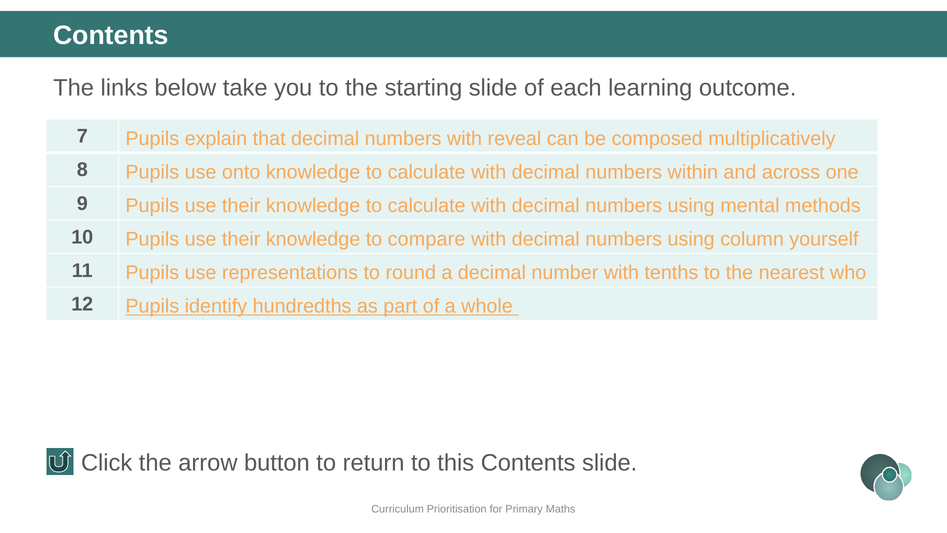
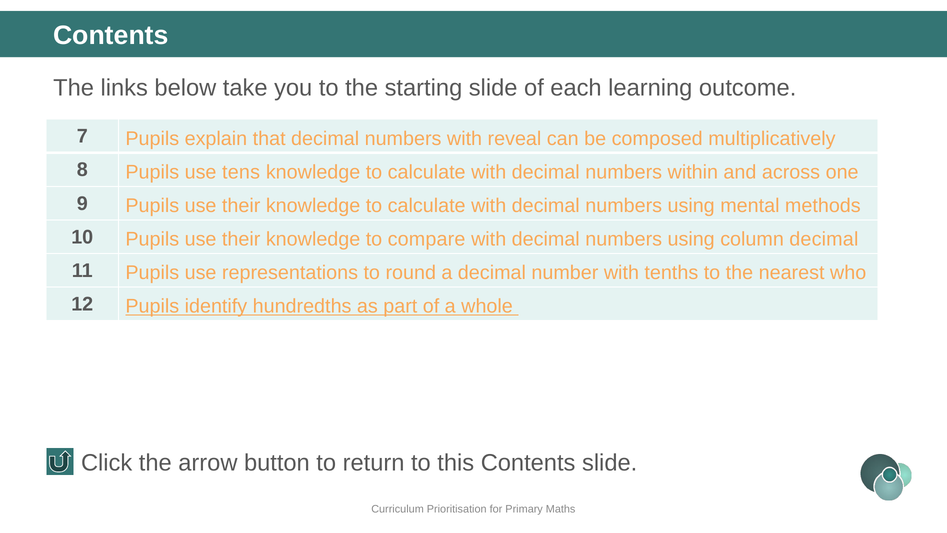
onto: onto -> tens
column yourself: yourself -> decimal
